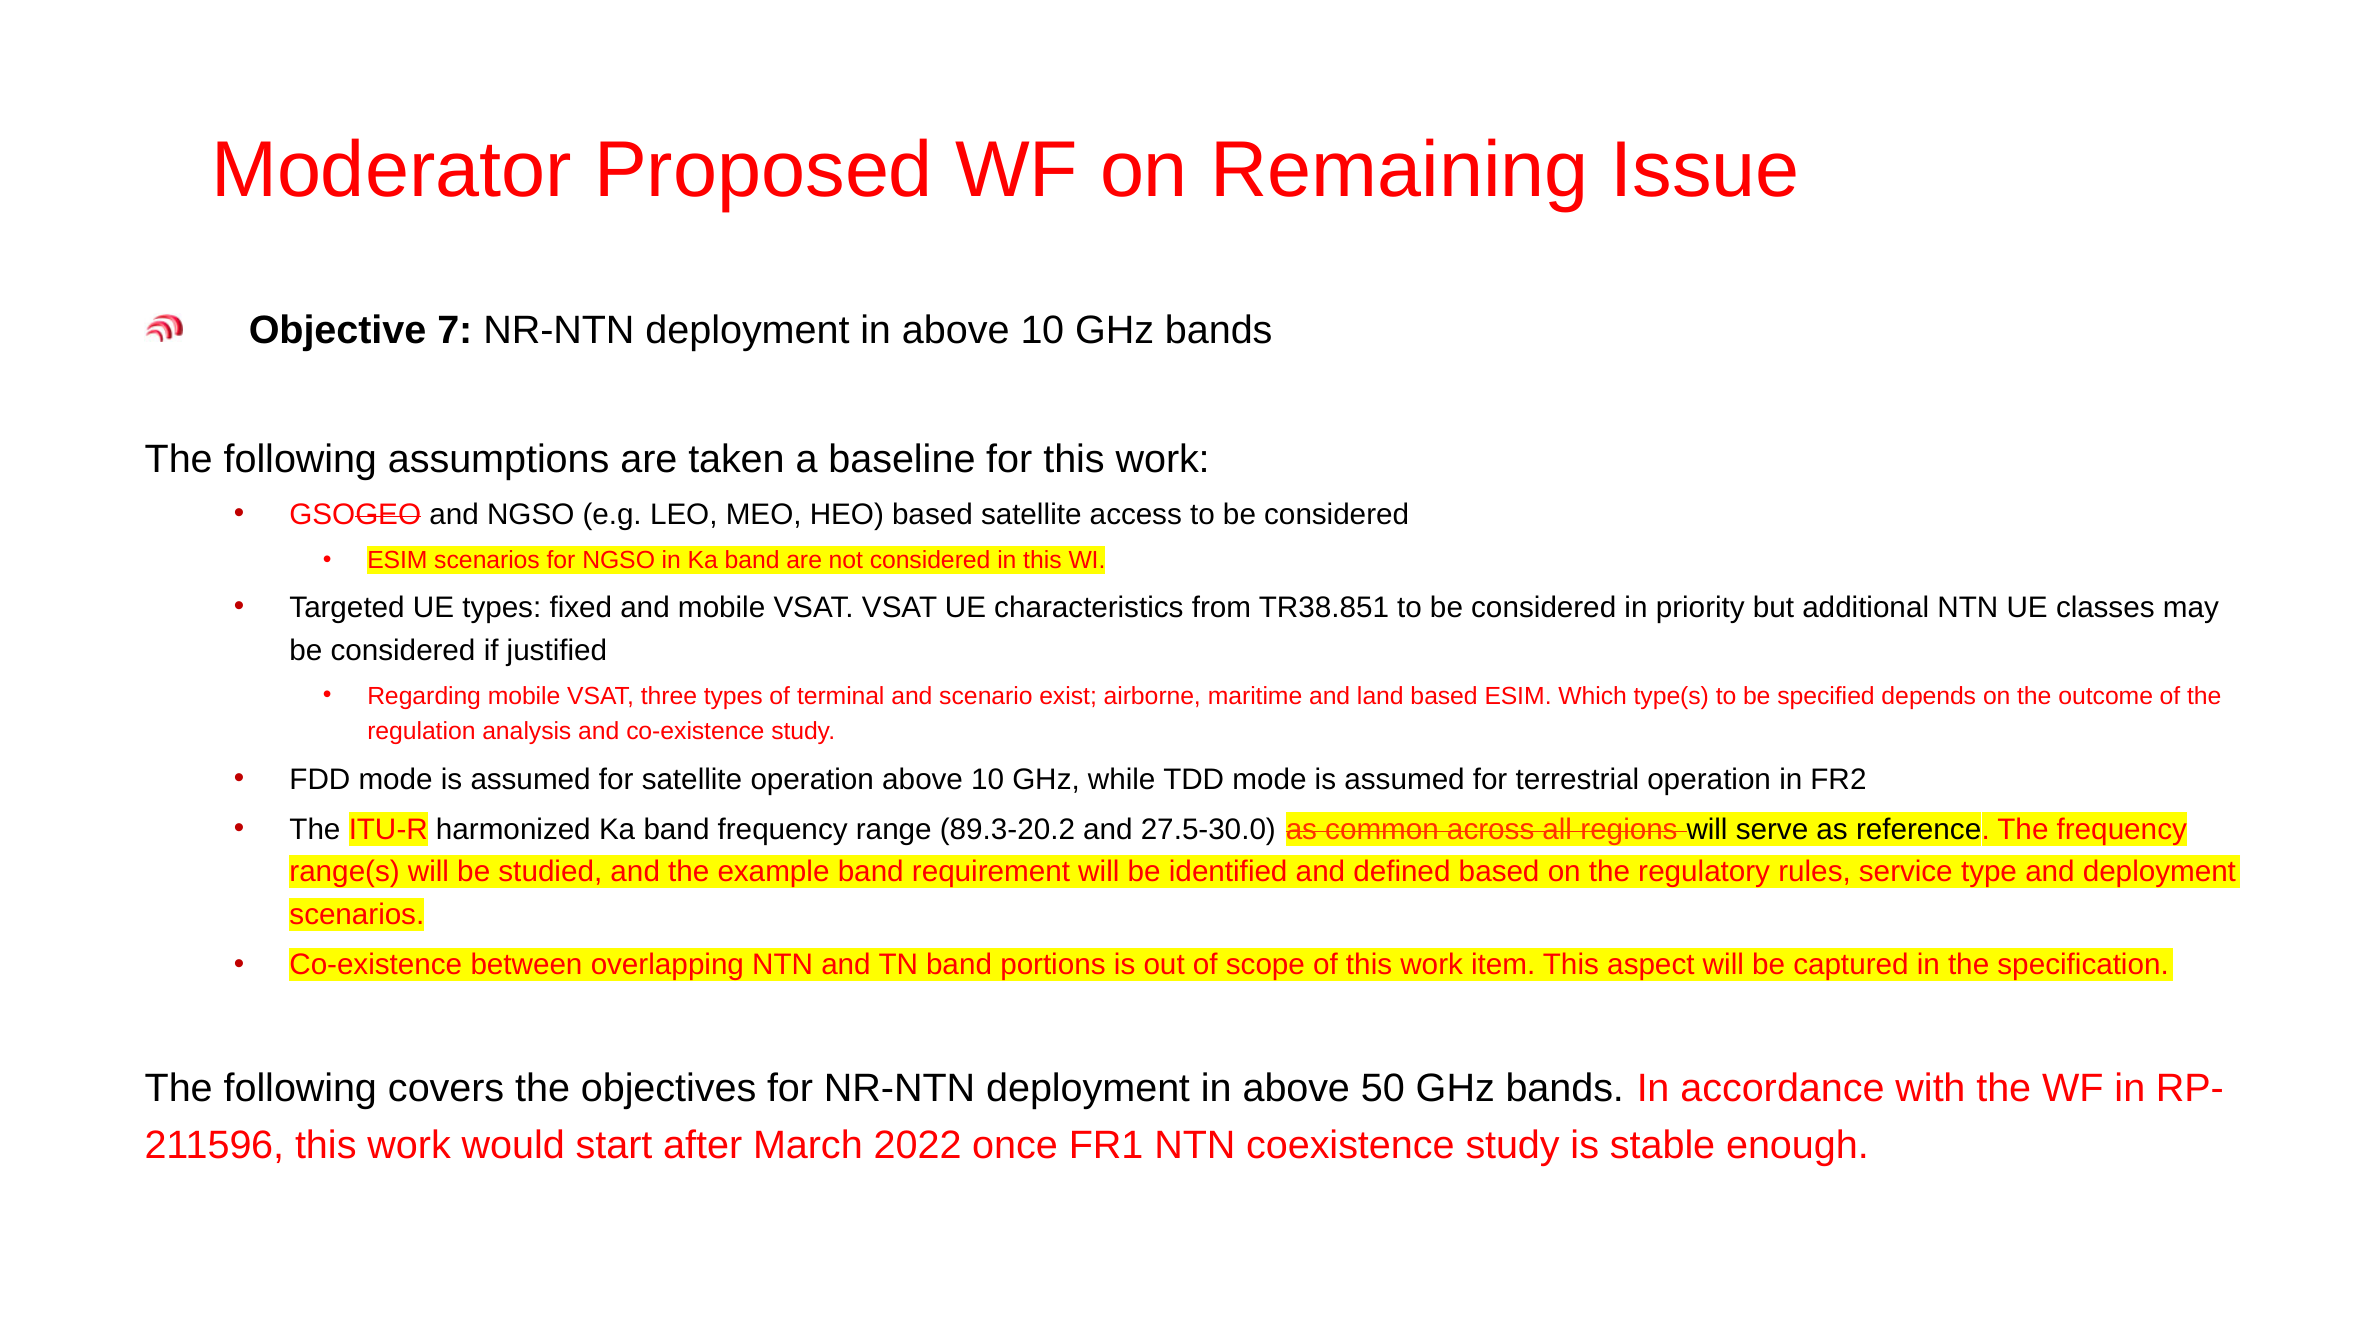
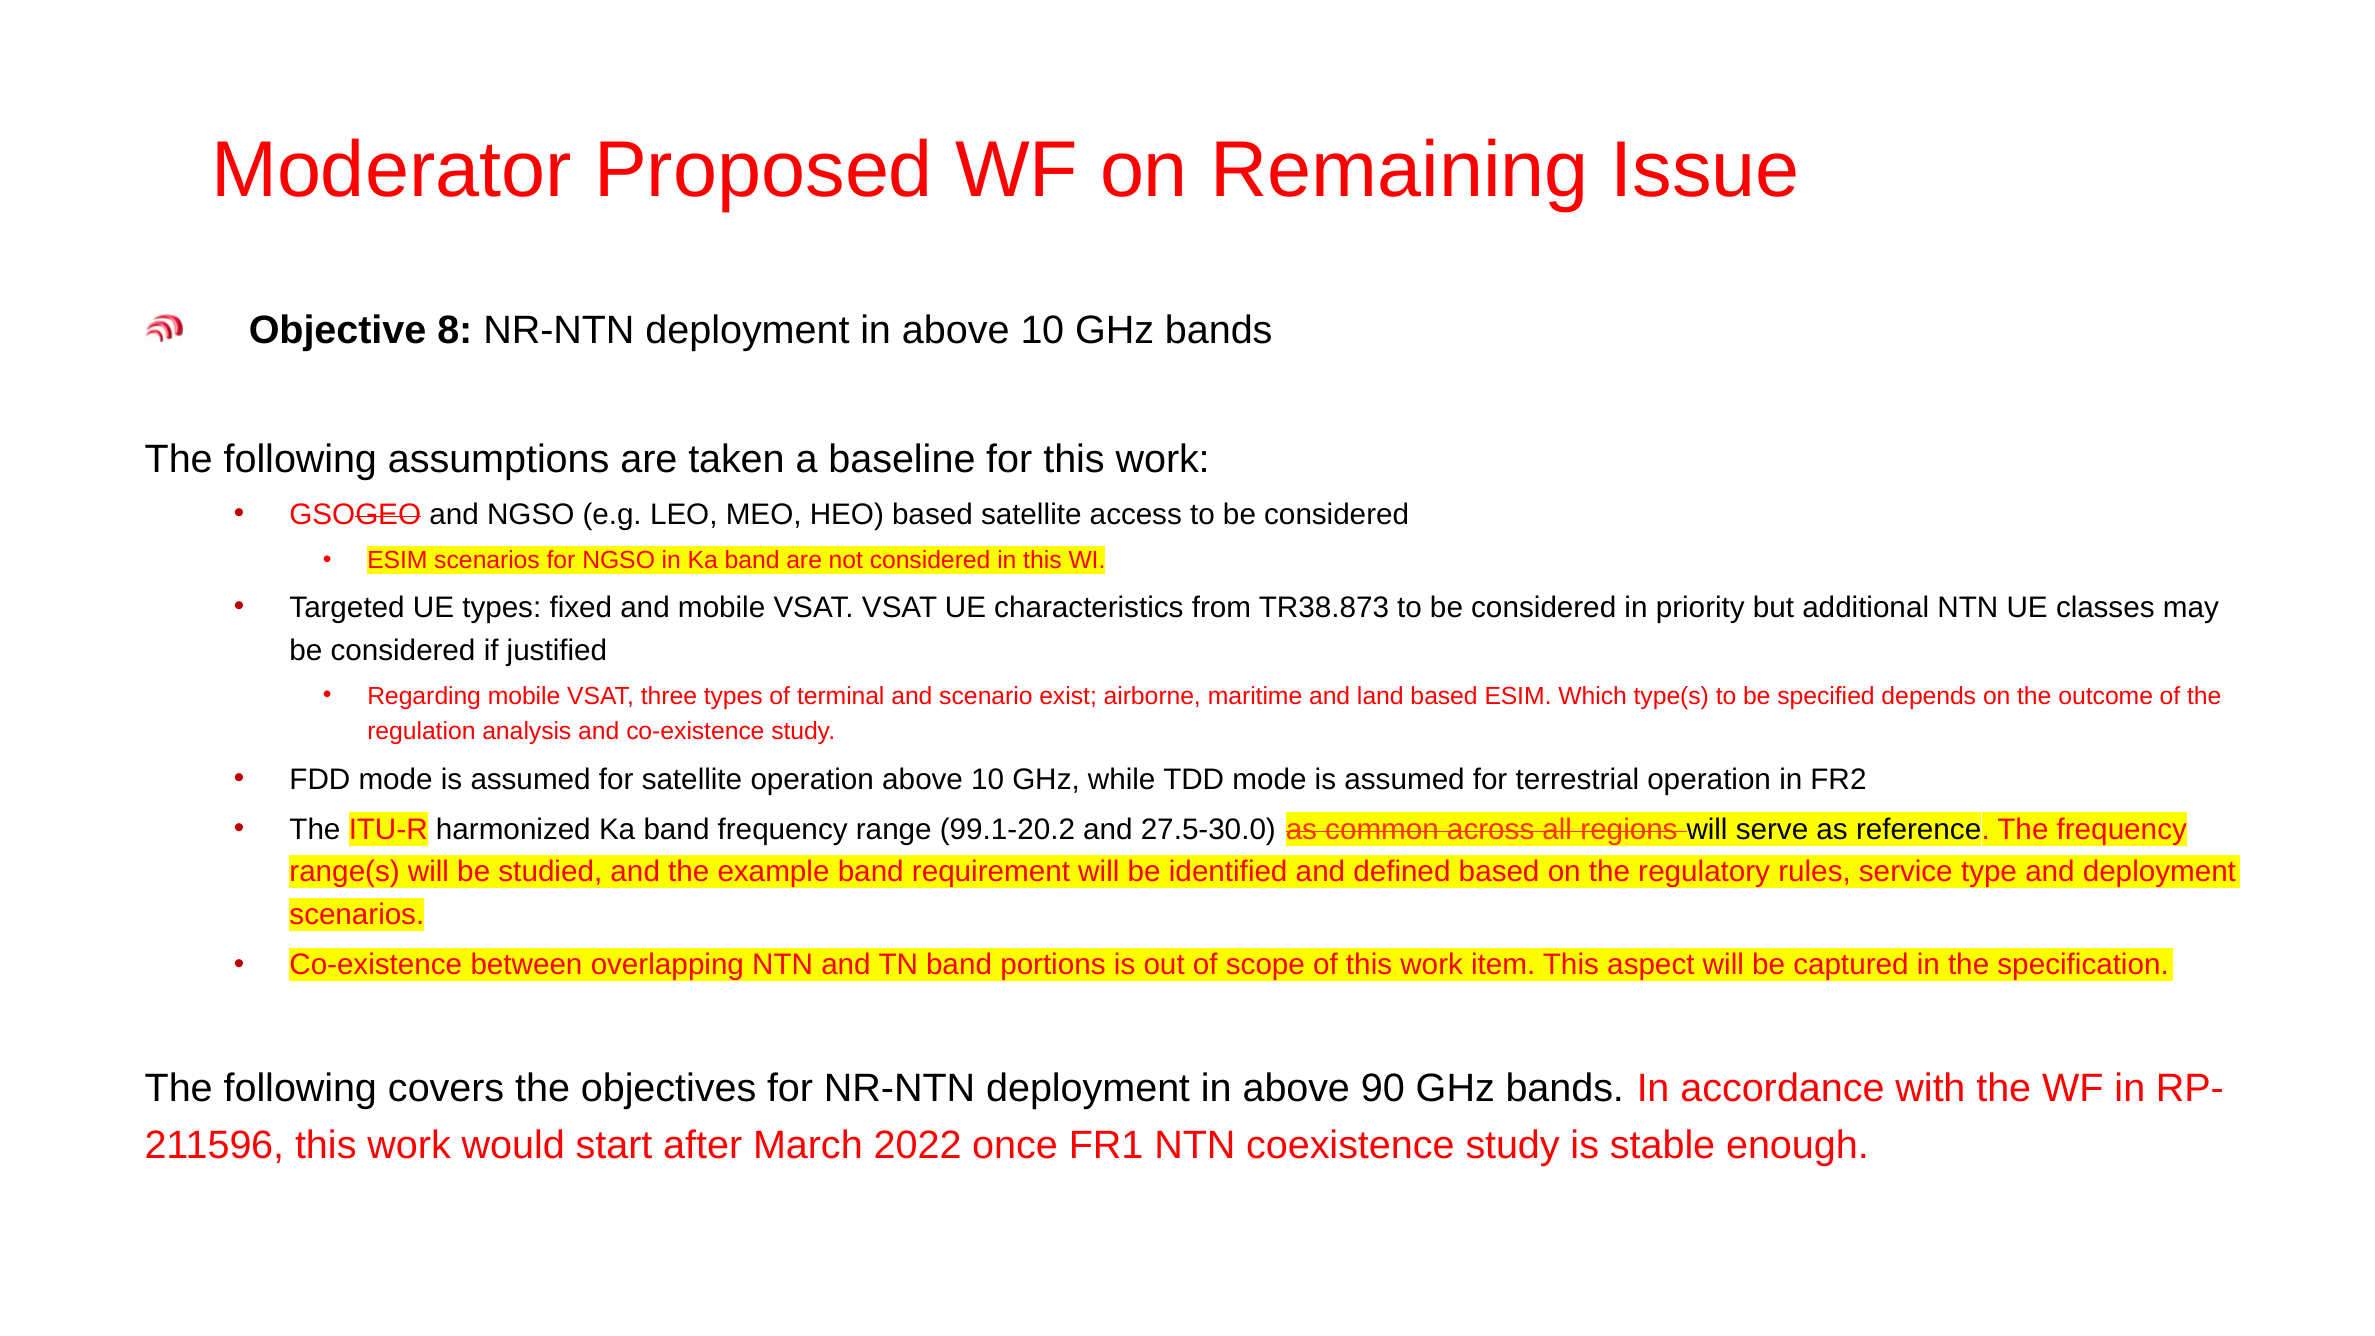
7: 7 -> 8
TR38.851: TR38.851 -> TR38.873
89.3-20.2: 89.3-20.2 -> 99.1-20.2
50: 50 -> 90
